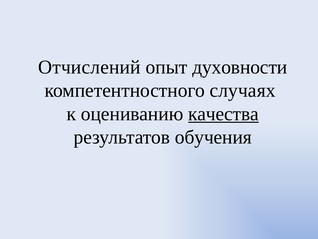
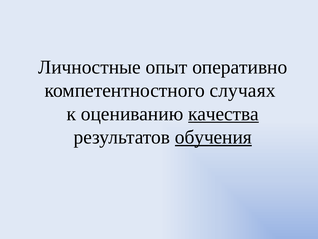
Отчислений: Отчислений -> Личностные
духовности: духовности -> оперативно
обучения underline: none -> present
